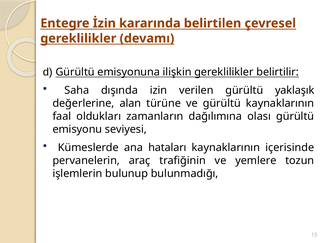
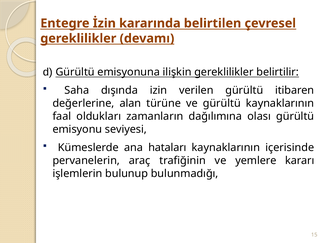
yaklaşık: yaklaşık -> itibaren
tozun: tozun -> kararı
